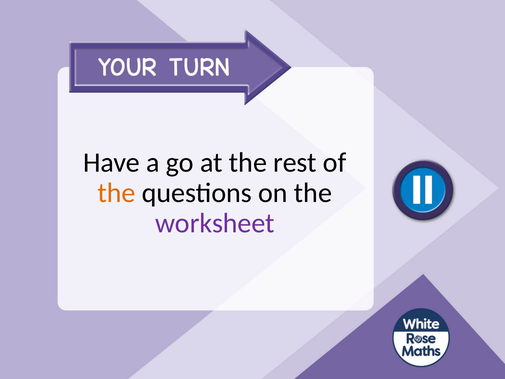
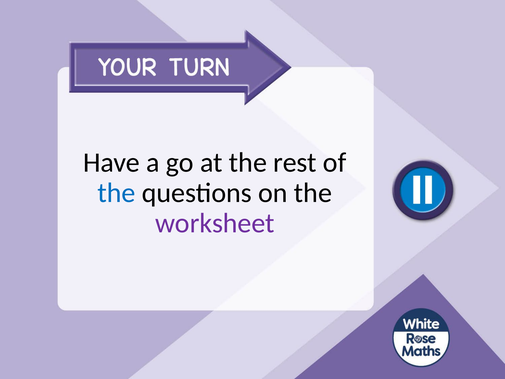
the at (116, 193) colour: orange -> blue
